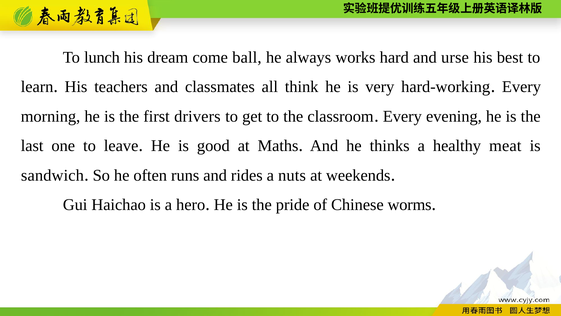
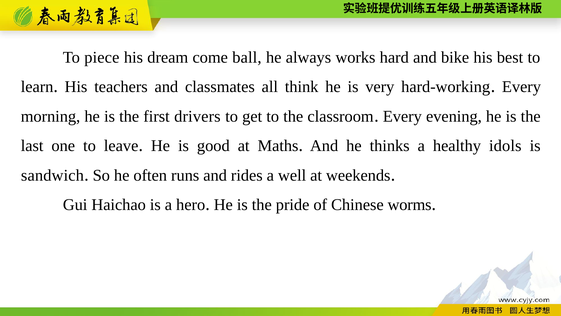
lunch: lunch -> piece
urse: urse -> bike
meat: meat -> idols
nuts: nuts -> well
